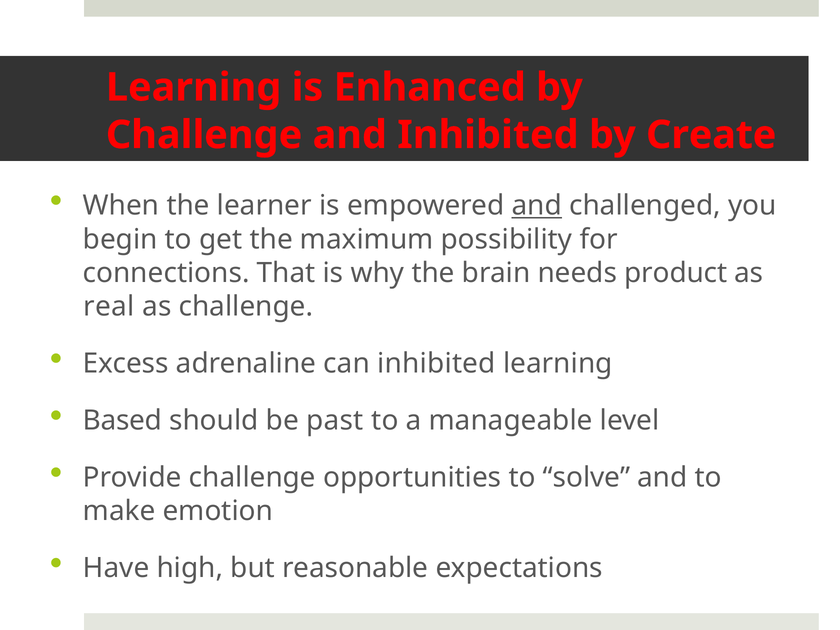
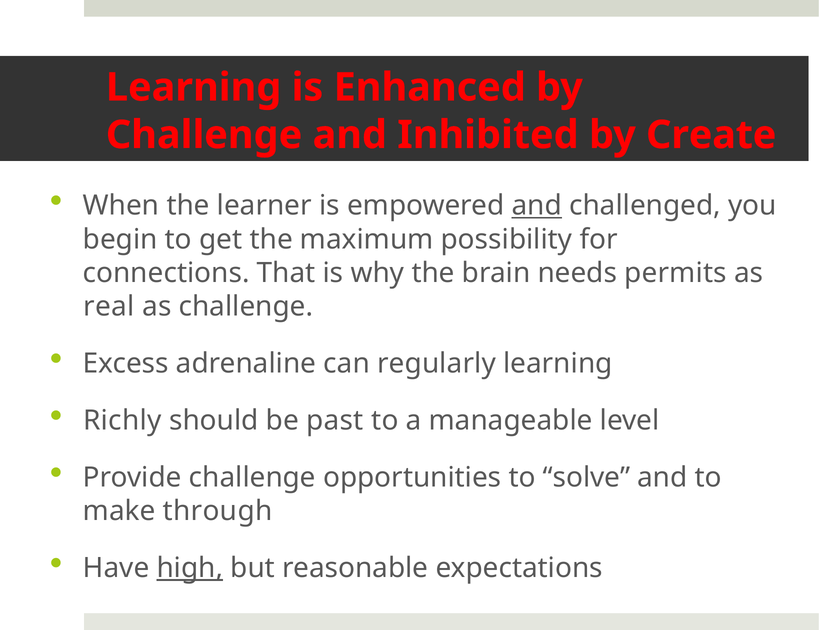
product: product -> permits
can inhibited: inhibited -> regularly
Based: Based -> Richly
emotion: emotion -> through
high underline: none -> present
